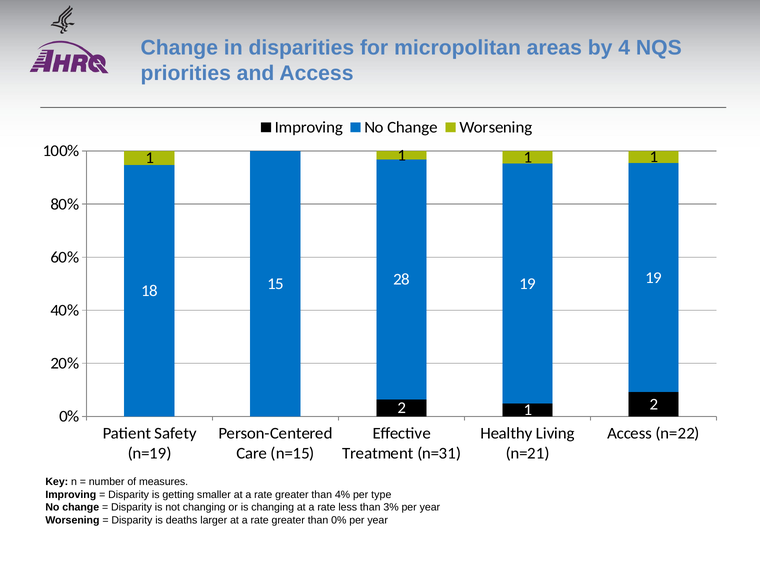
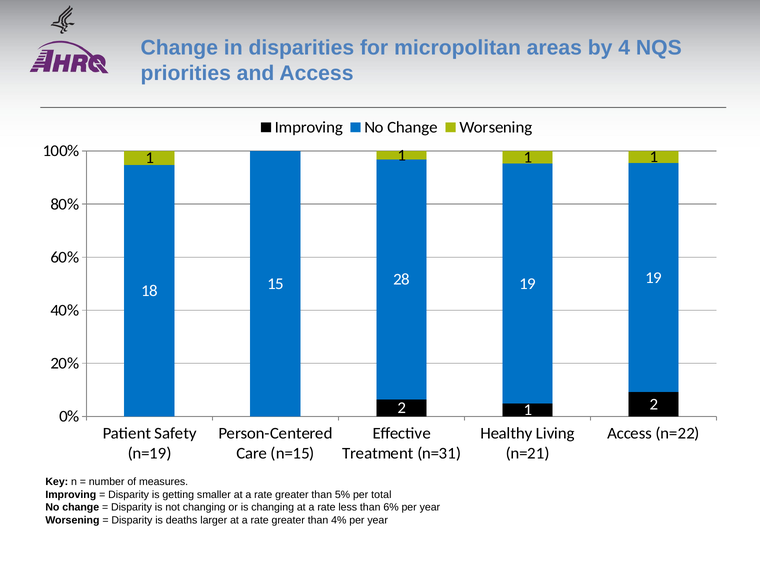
4%: 4% -> 5%
type: type -> total
3%: 3% -> 6%
than 0%: 0% -> 4%
